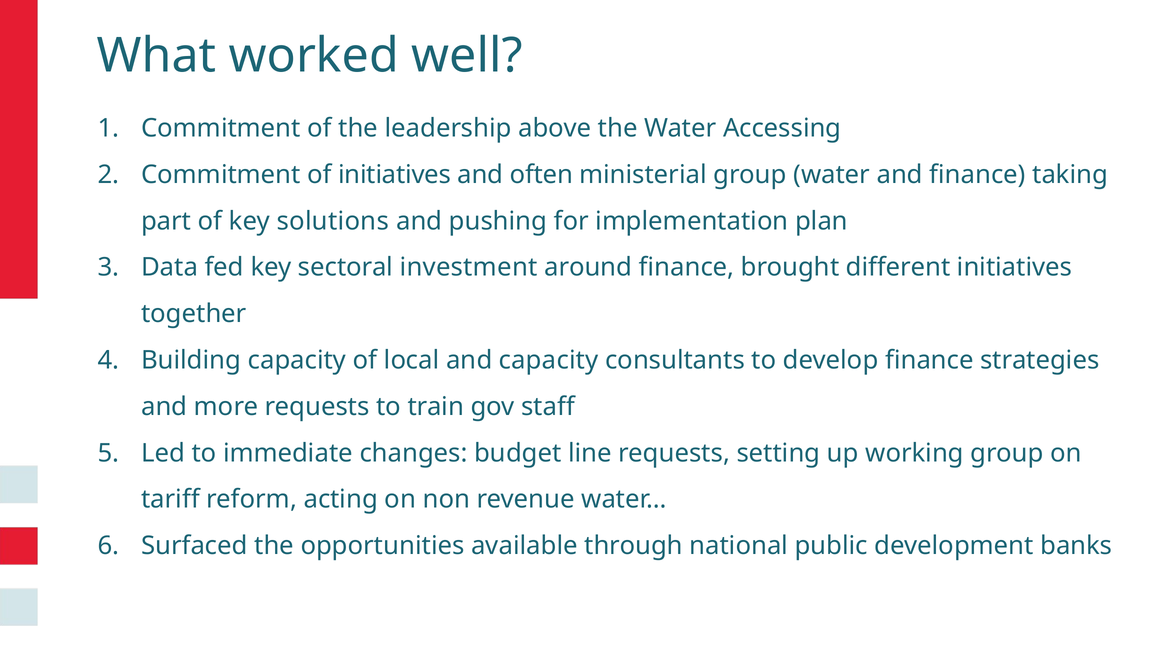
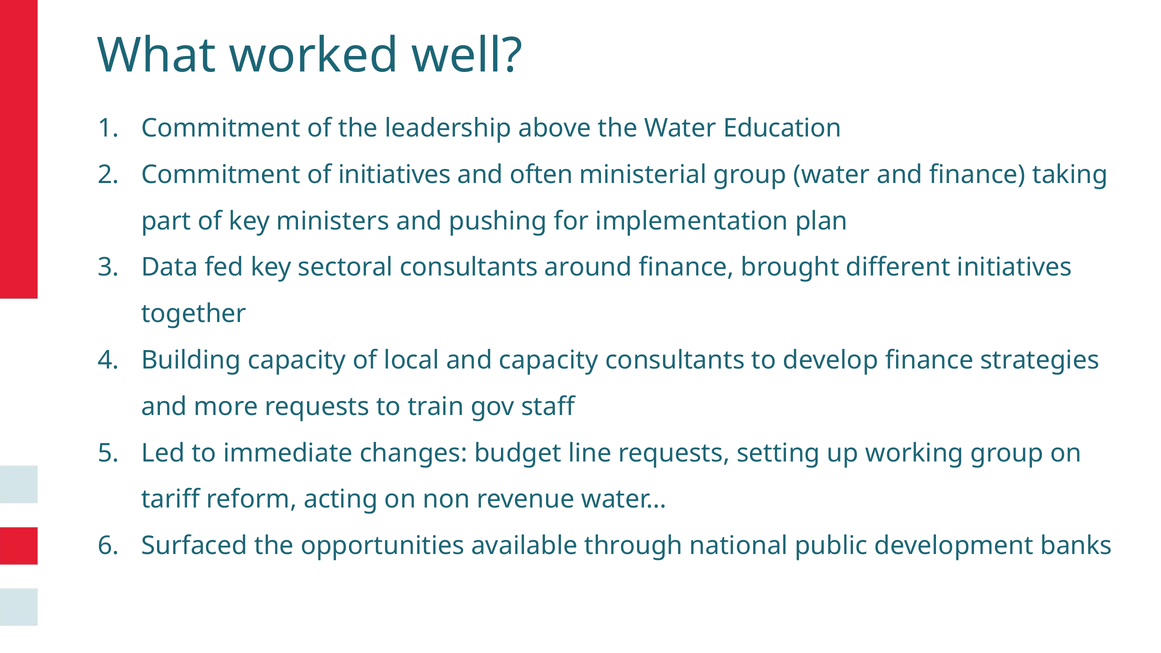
Accessing: Accessing -> Education
solutions: solutions -> ministers
sectoral investment: investment -> consultants
